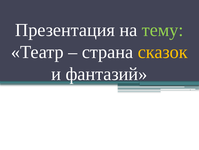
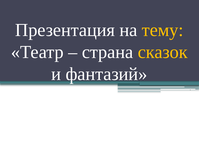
тему colour: light green -> yellow
